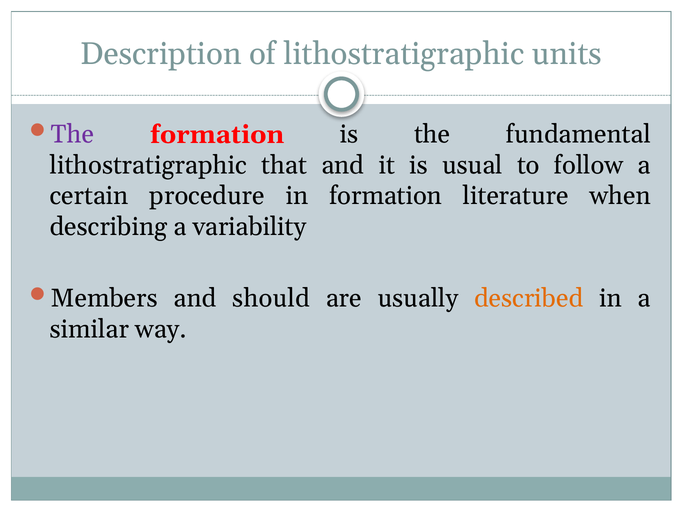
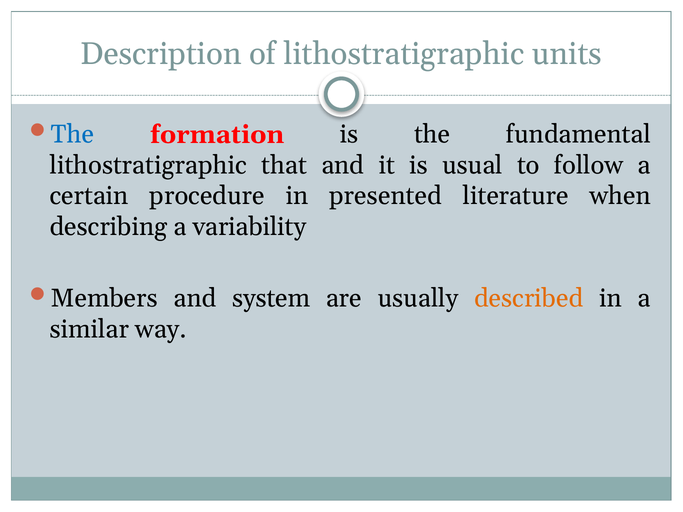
The at (73, 135) colour: purple -> blue
in formation: formation -> presented
should: should -> system
